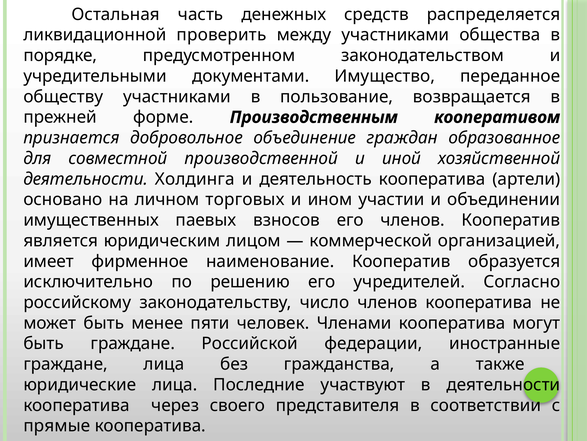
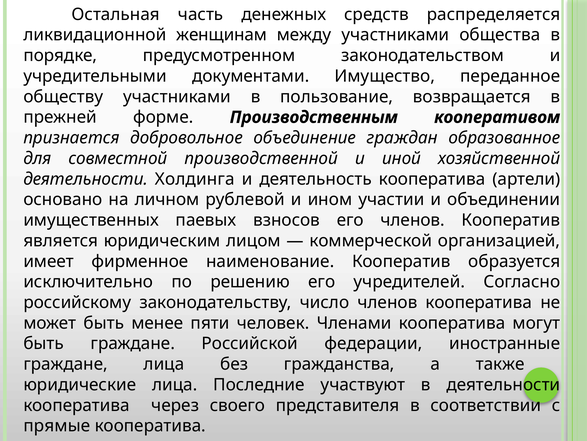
проверить: проверить -> женщинам
торговых: торговых -> рублевой
